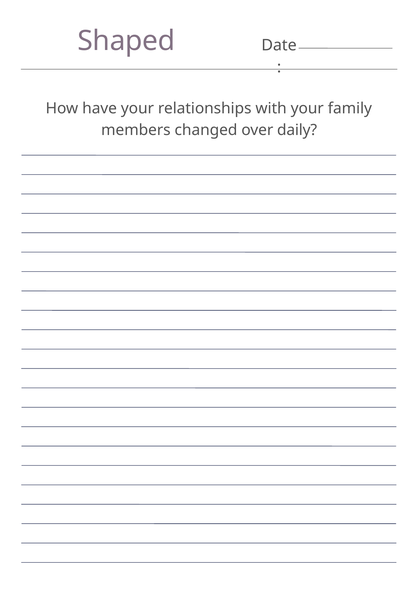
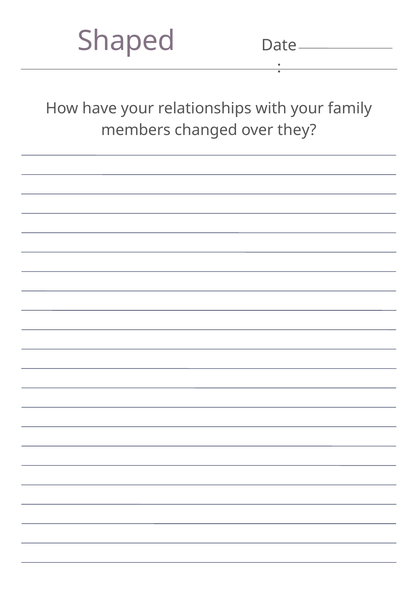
daily: daily -> they
